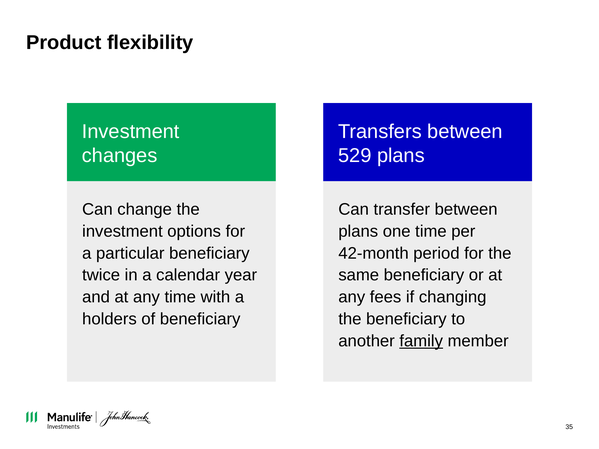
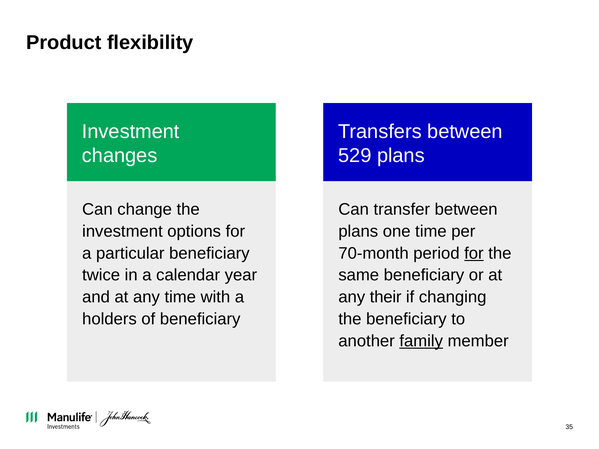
42-month: 42-month -> 70-month
for at (474, 253) underline: none -> present
fees: fees -> their
